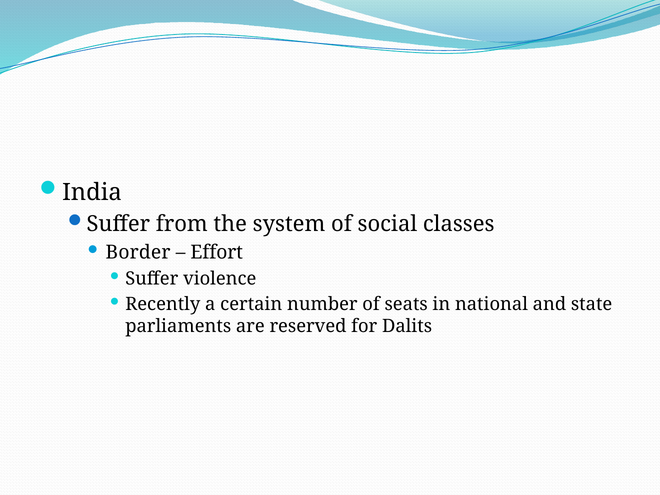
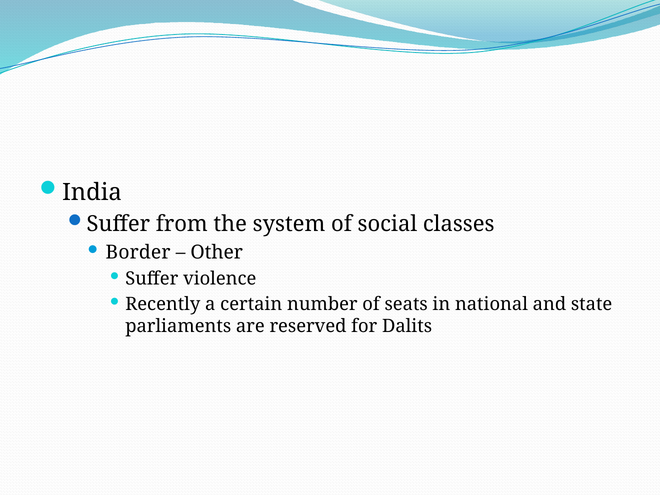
Effort: Effort -> Other
